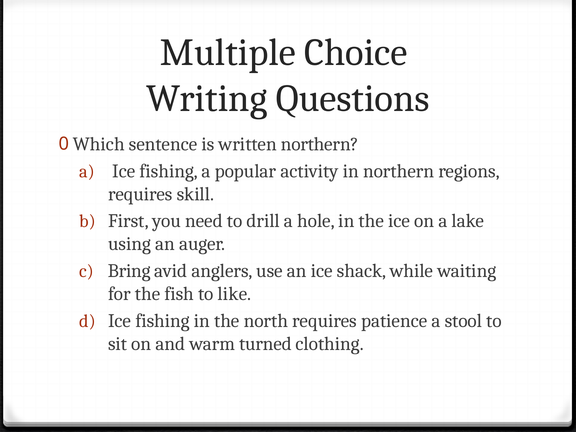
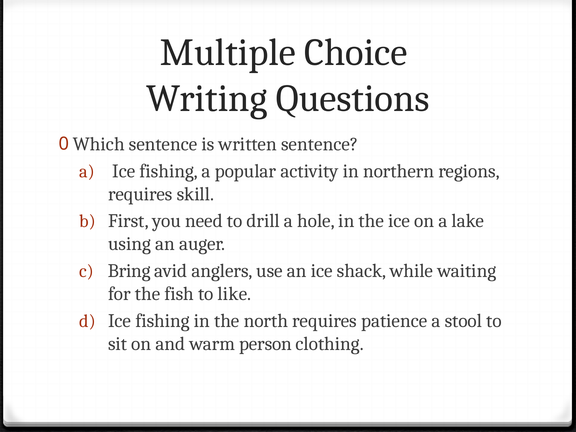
written northern: northern -> sentence
turned: turned -> person
